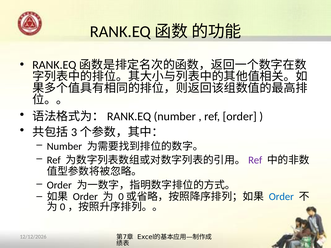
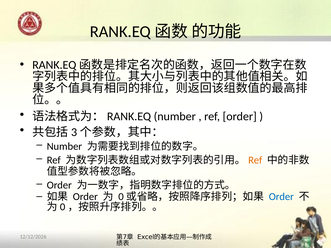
Ref at (255, 160) colour: purple -> orange
